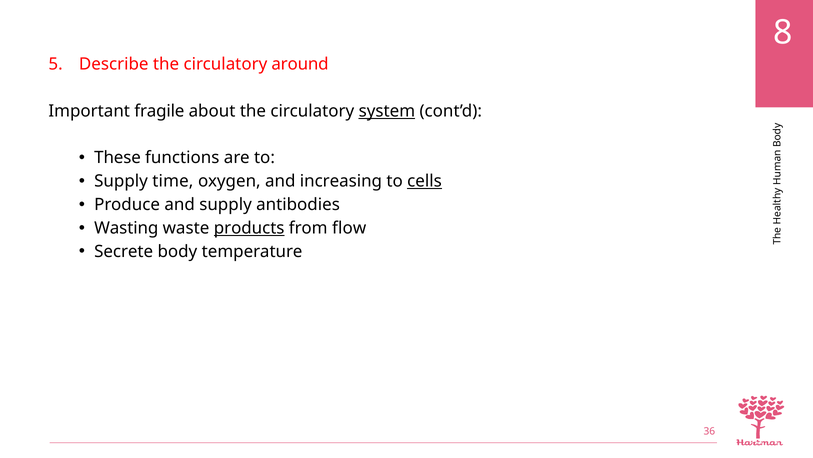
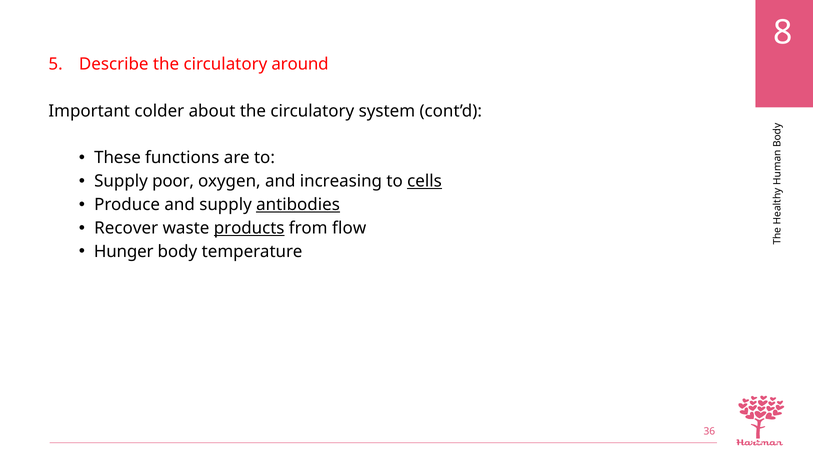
fragile: fragile -> colder
system underline: present -> none
time: time -> poor
antibodies underline: none -> present
Wasting: Wasting -> Recover
Secrete: Secrete -> Hunger
